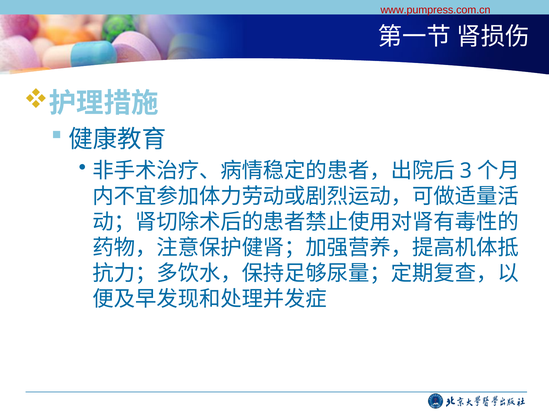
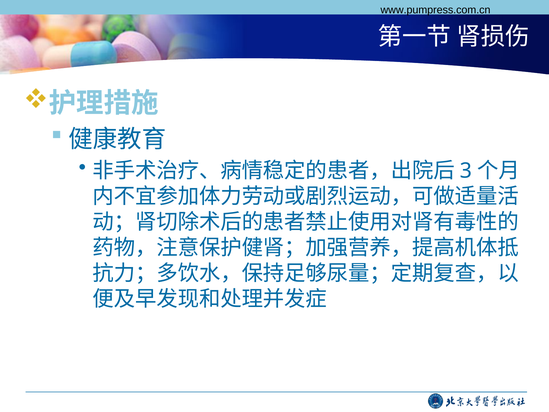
www.pumpress.com.cn colour: red -> black
